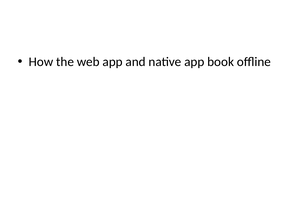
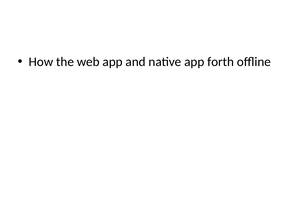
book: book -> forth
